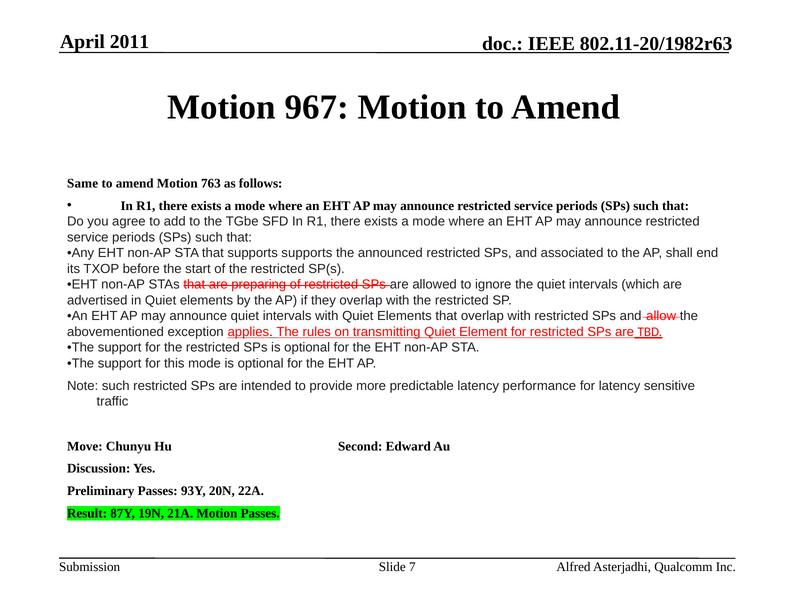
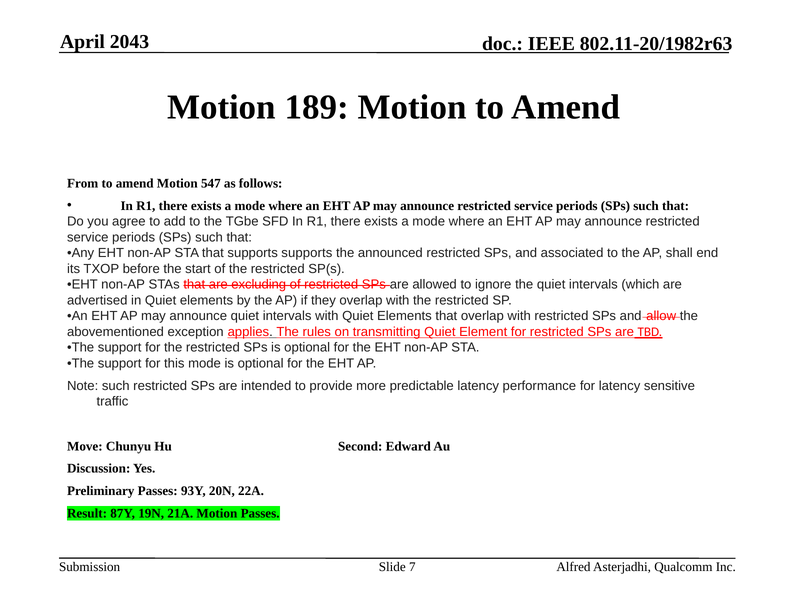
2011: 2011 -> 2043
967: 967 -> 189
Same: Same -> From
763: 763 -> 547
preparing: preparing -> excluding
